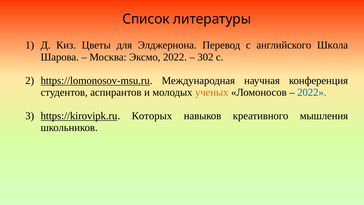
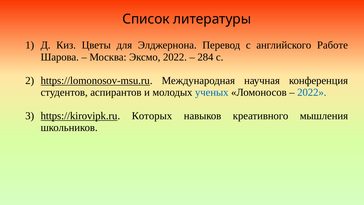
Школа: Школа -> Работе
302: 302 -> 284
ученых colour: orange -> blue
